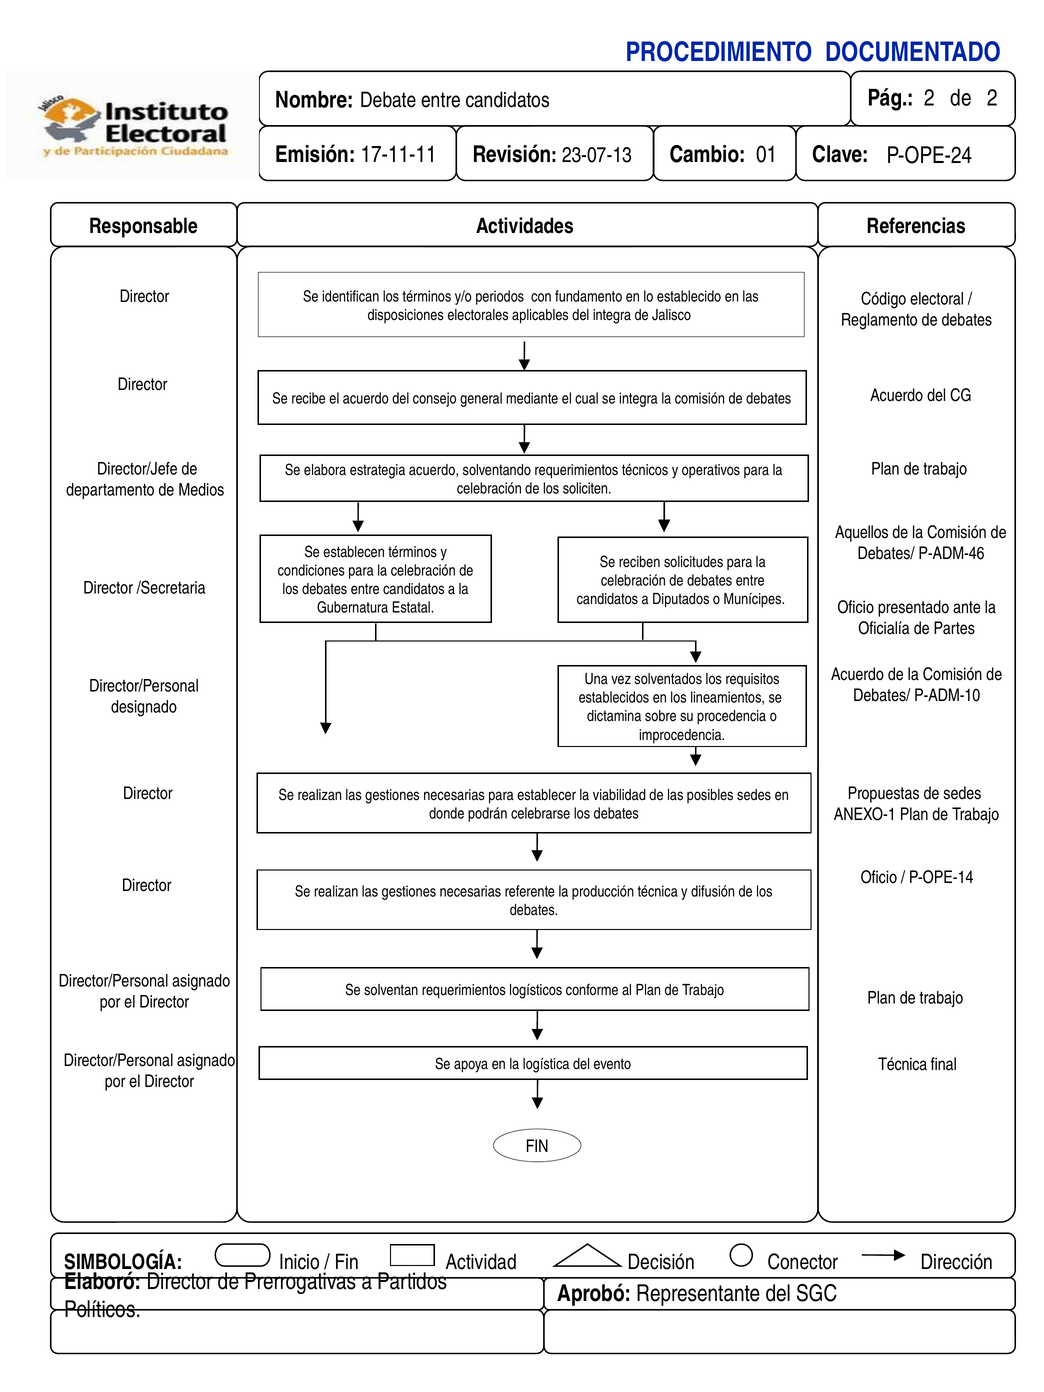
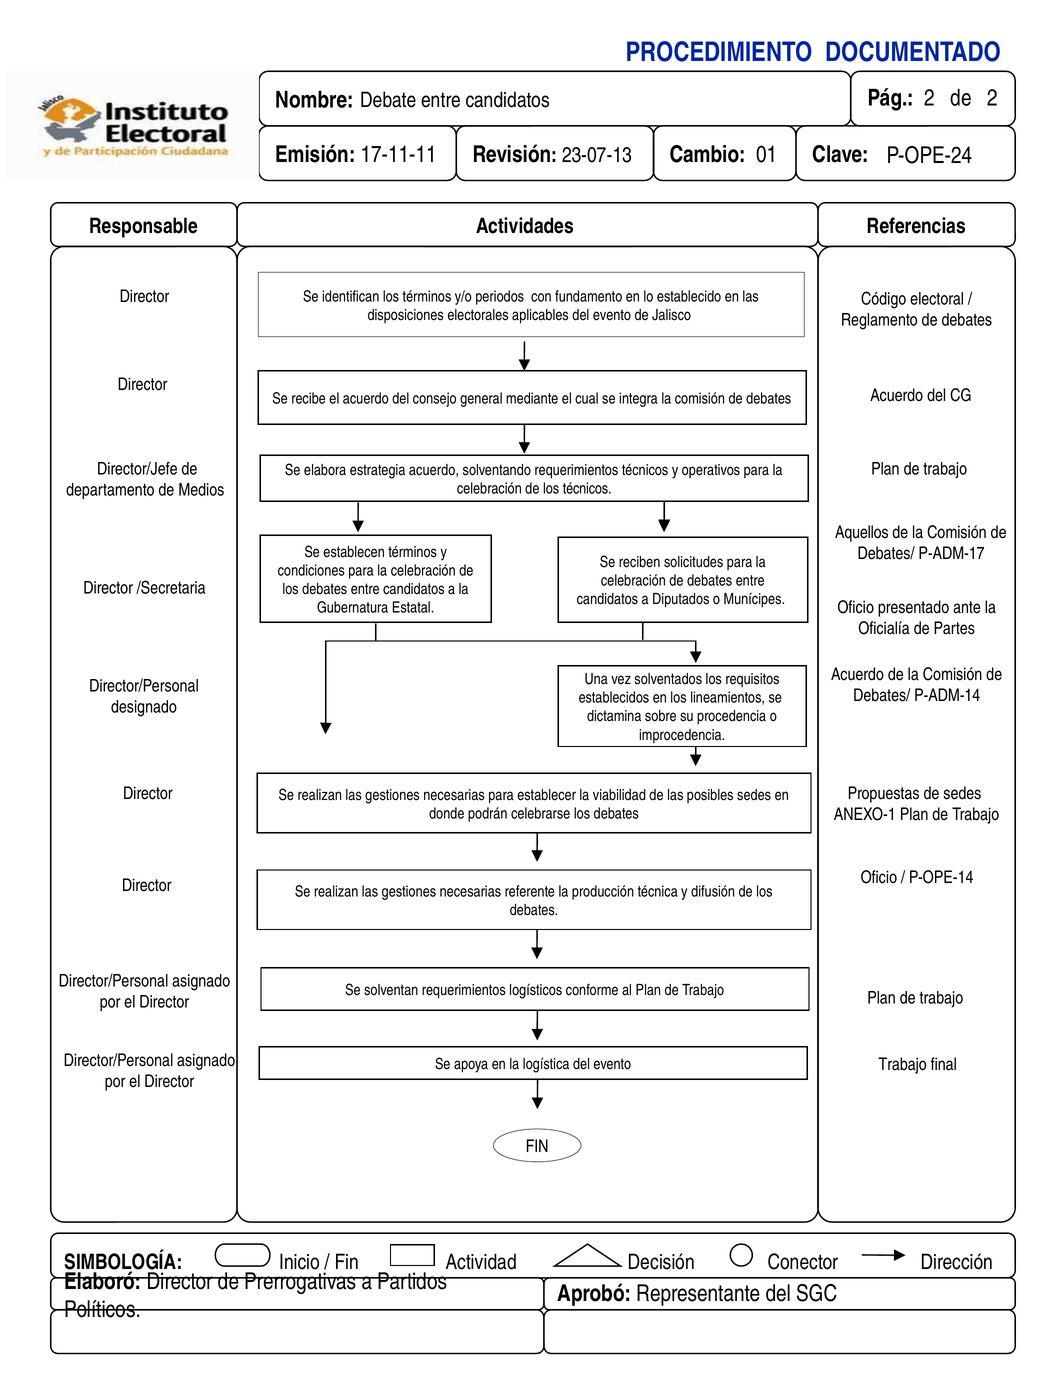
aplicables del integra: integra -> evento
los soliciten: soliciten -> técnicos
P-ADM-46: P-ADM-46 -> P-ADM-17
P-ADM-10: P-ADM-10 -> P-ADM-14
Técnica at (903, 1064): Técnica -> Trabajo
